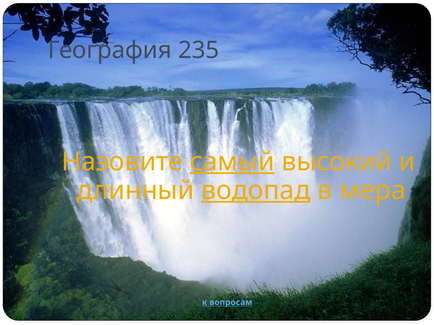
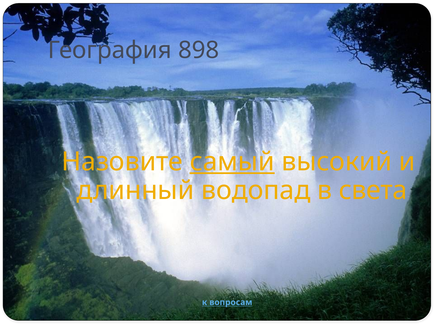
235: 235 -> 898
водопад underline: present -> none
мера: мера -> света
